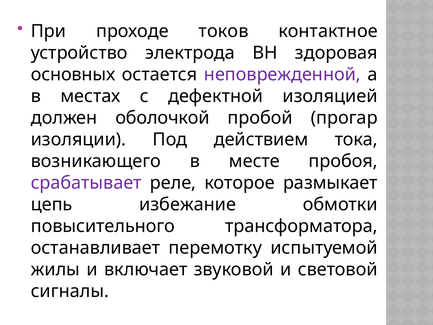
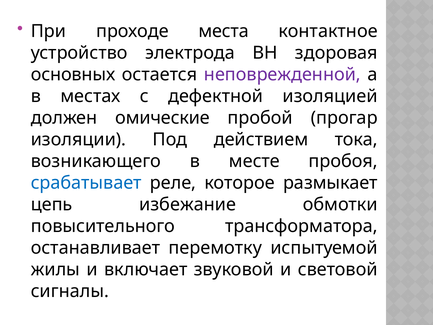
токов: токов -> места
оболочкой: оболочкой -> омические
срабатывает colour: purple -> blue
